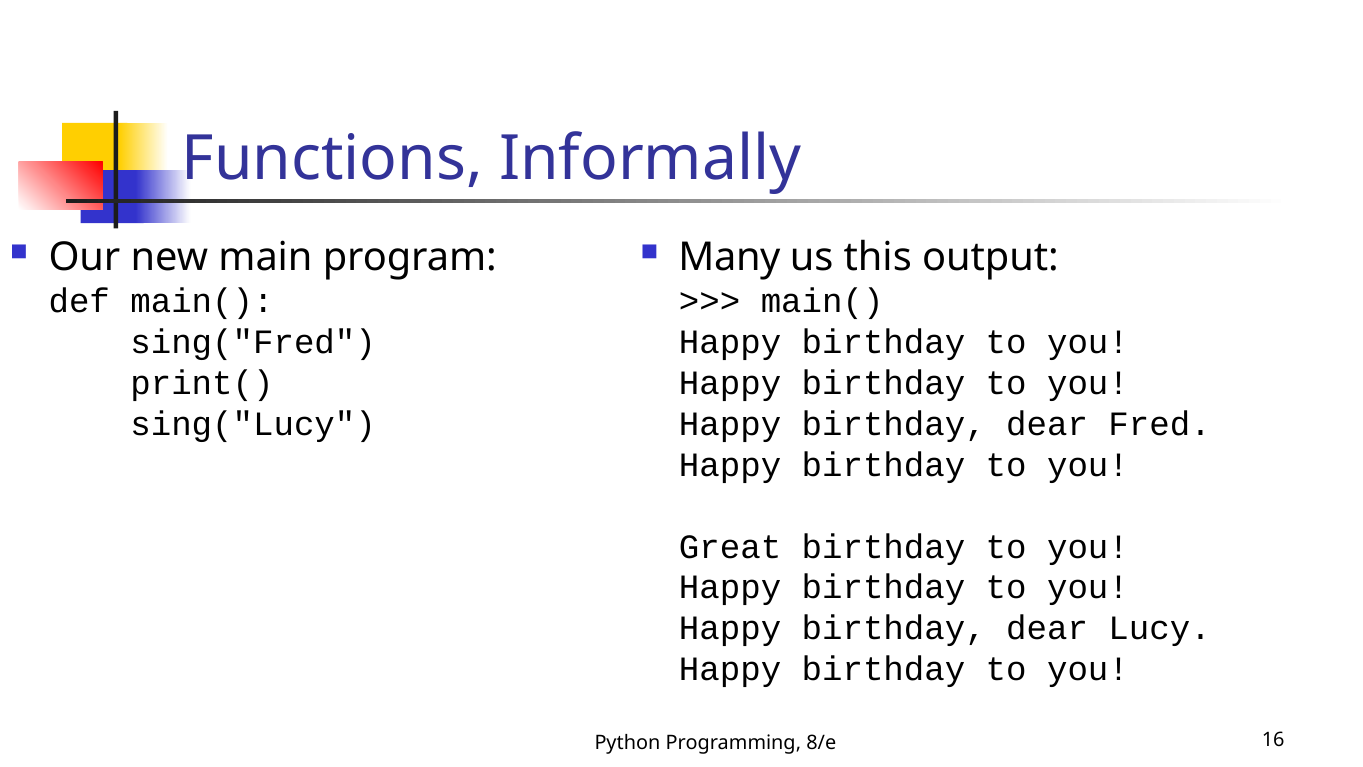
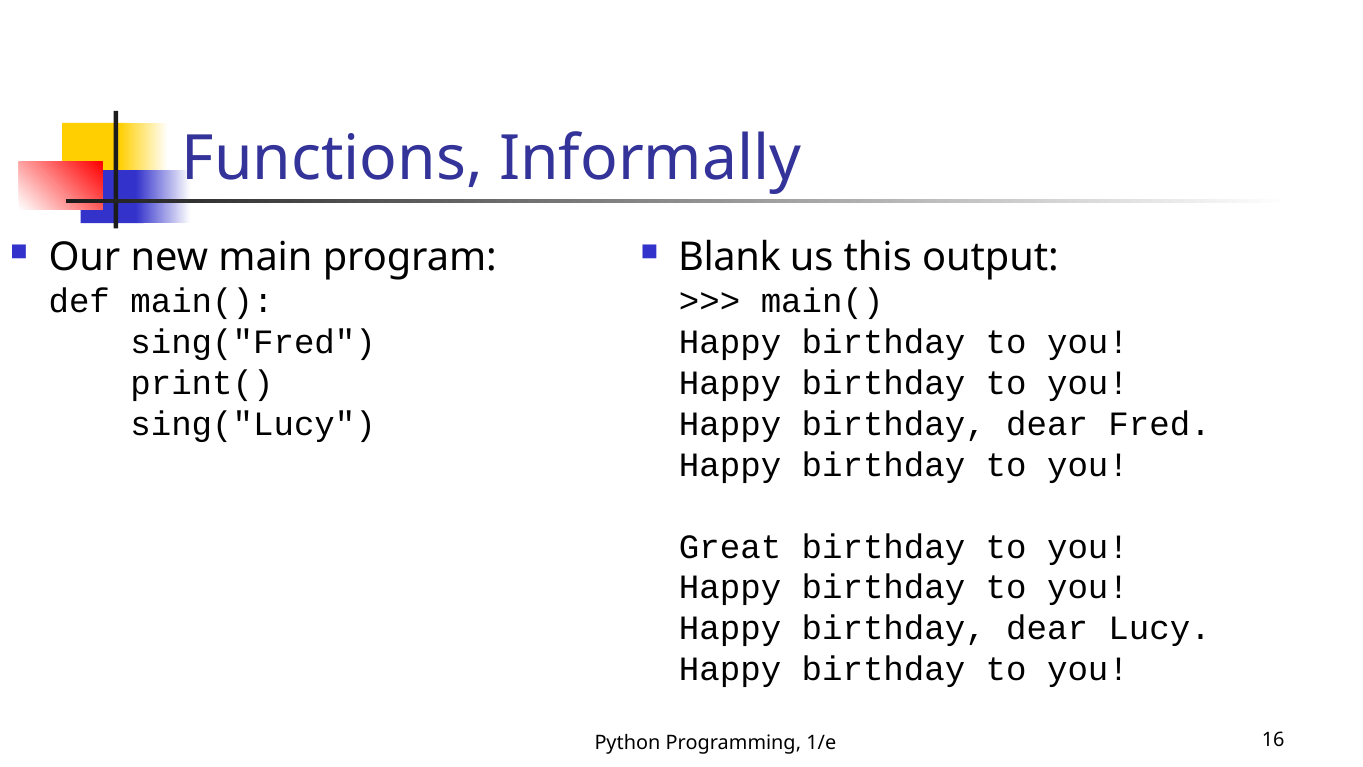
Many: Many -> Blank
8/e: 8/e -> 1/e
